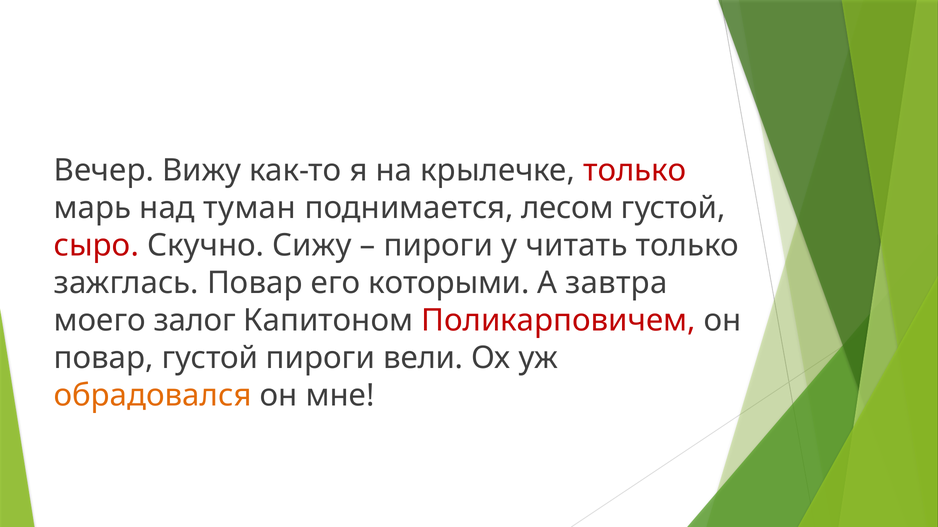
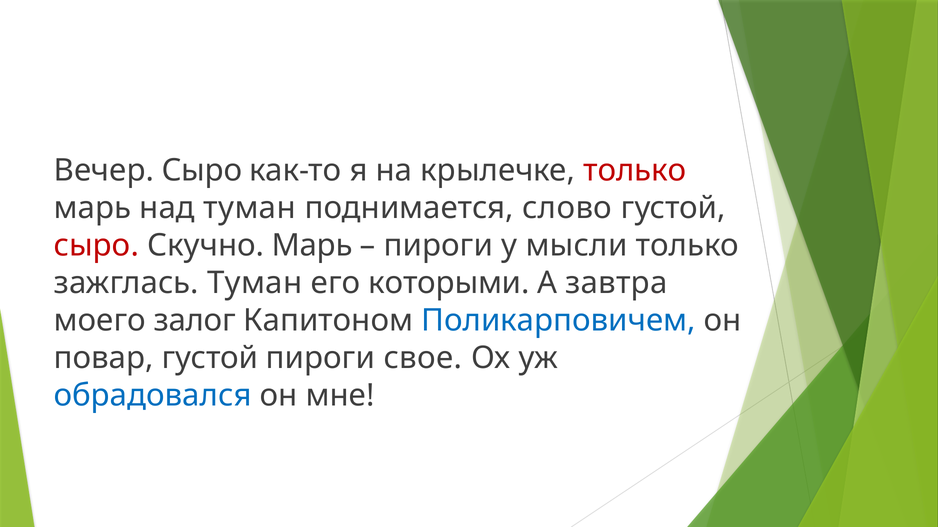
Вечер Вижу: Вижу -> Сыро
лесом: лесом -> слово
Скучно Сижу: Сижу -> Марь
читать: читать -> мысли
зажглась Повар: Повар -> Туман
Поликарповичем colour: red -> blue
вели: вели -> свое
обрадовался colour: orange -> blue
